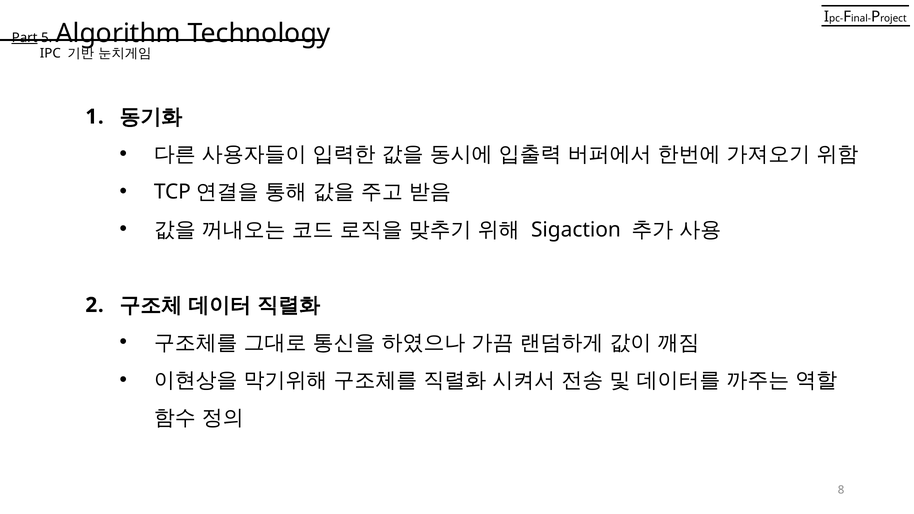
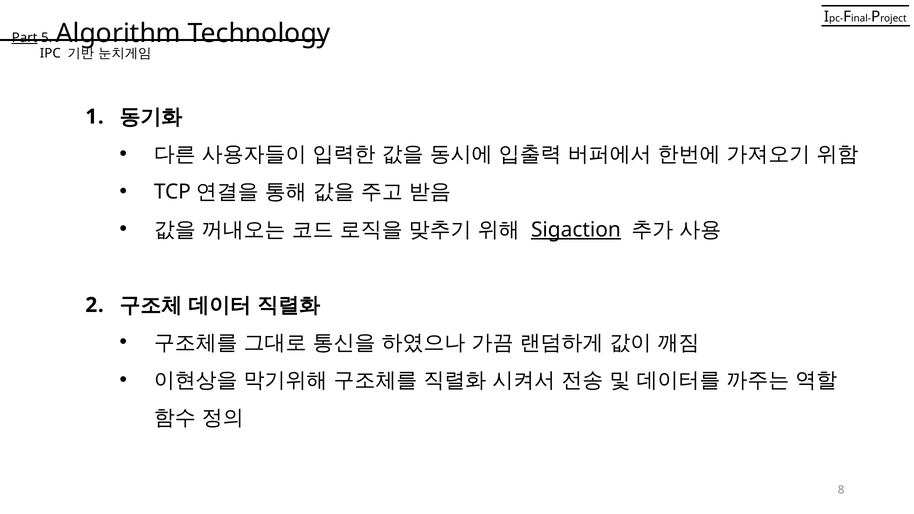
Sigaction underline: none -> present
